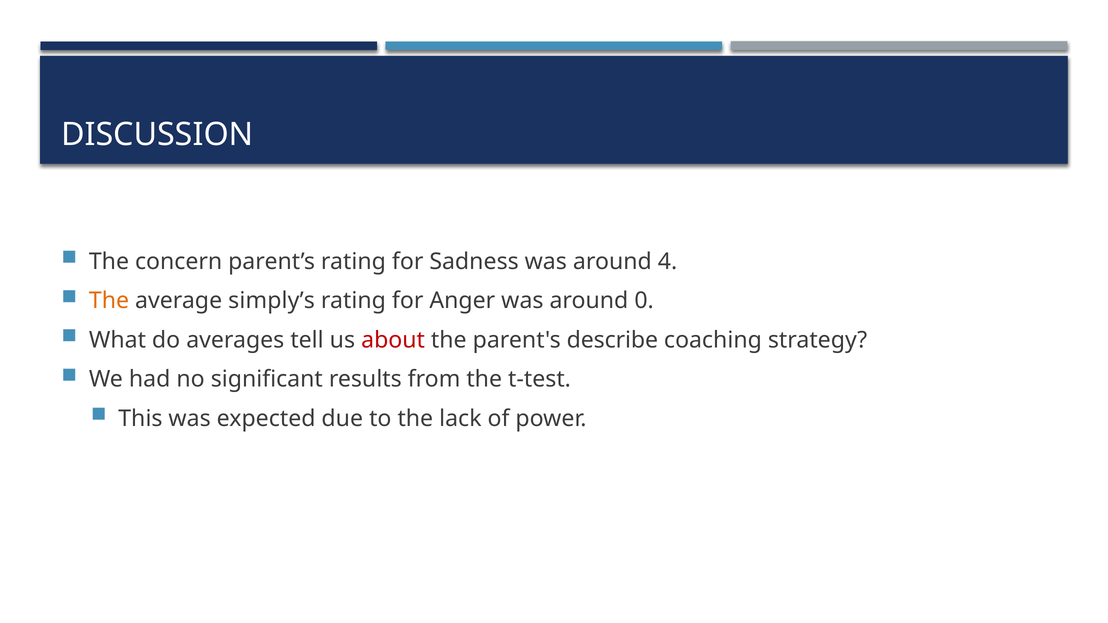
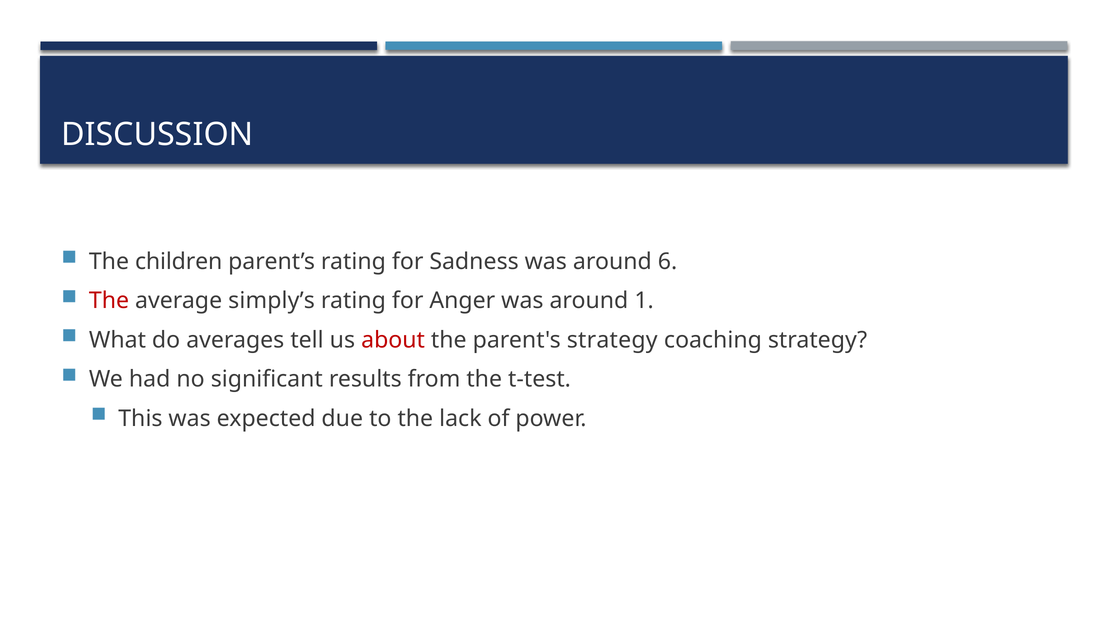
concern: concern -> children
4: 4 -> 6
The at (109, 301) colour: orange -> red
0: 0 -> 1
parent's describe: describe -> strategy
